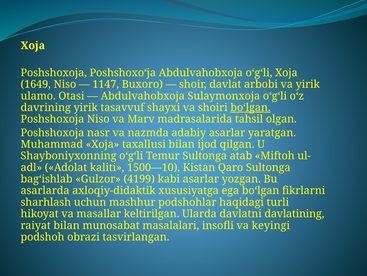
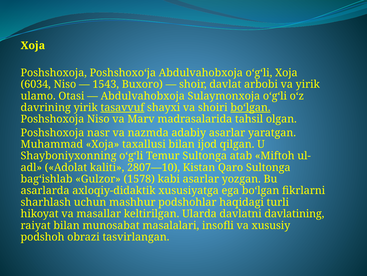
1649: 1649 -> 6034
1147: 1147 -> 1543
tasavvuf underline: none -> present
1500—10: 1500—10 -> 2807—10
4199: 4199 -> 1578
keyingi: keyingi -> xususiy
